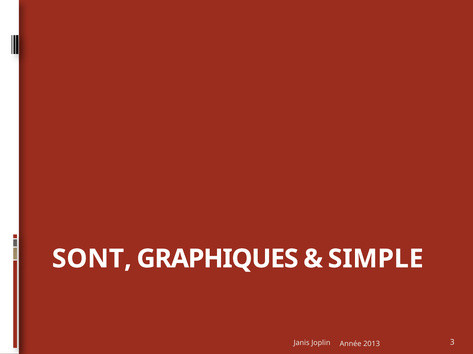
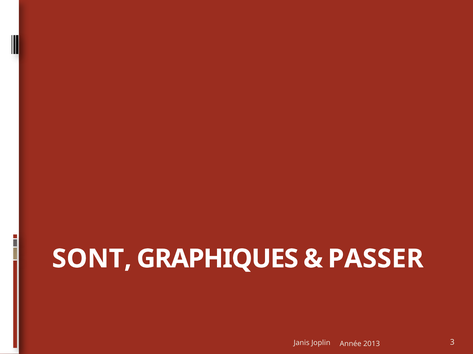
SIMPLE: SIMPLE -> PASSER
